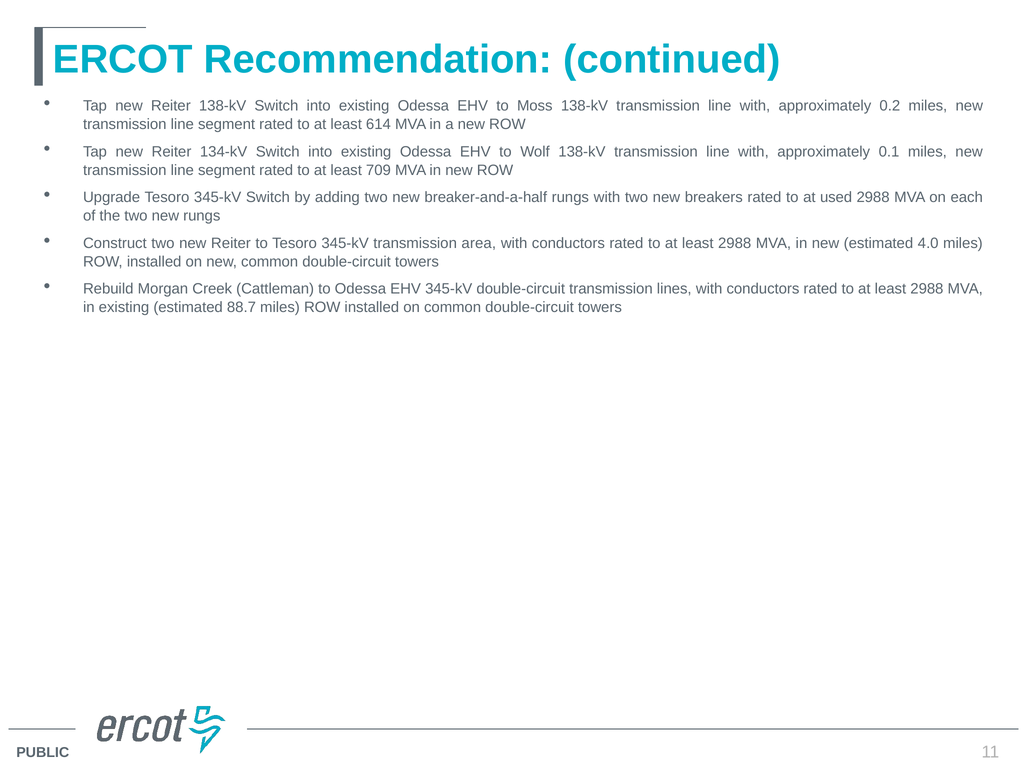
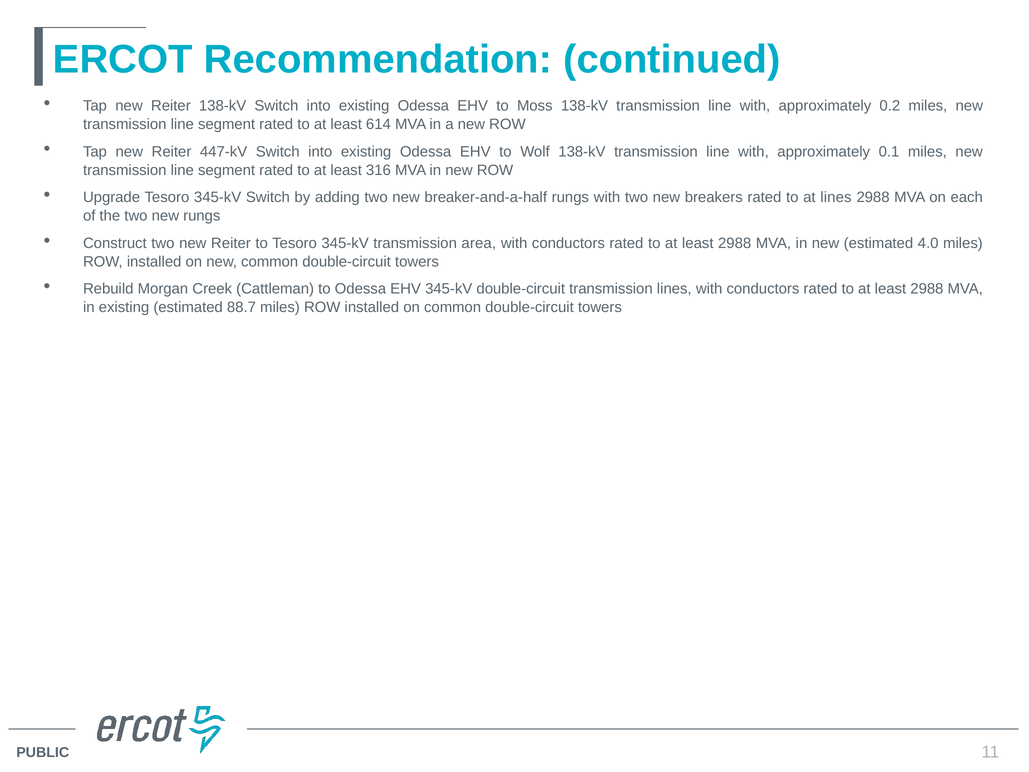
134-kV: 134-kV -> 447-kV
709: 709 -> 316
at used: used -> lines
